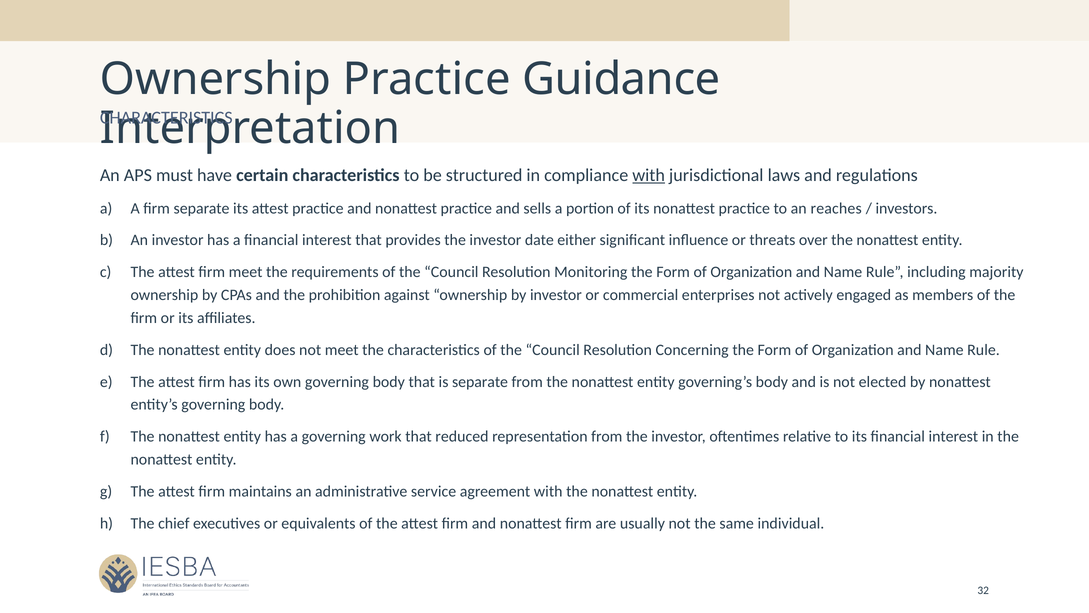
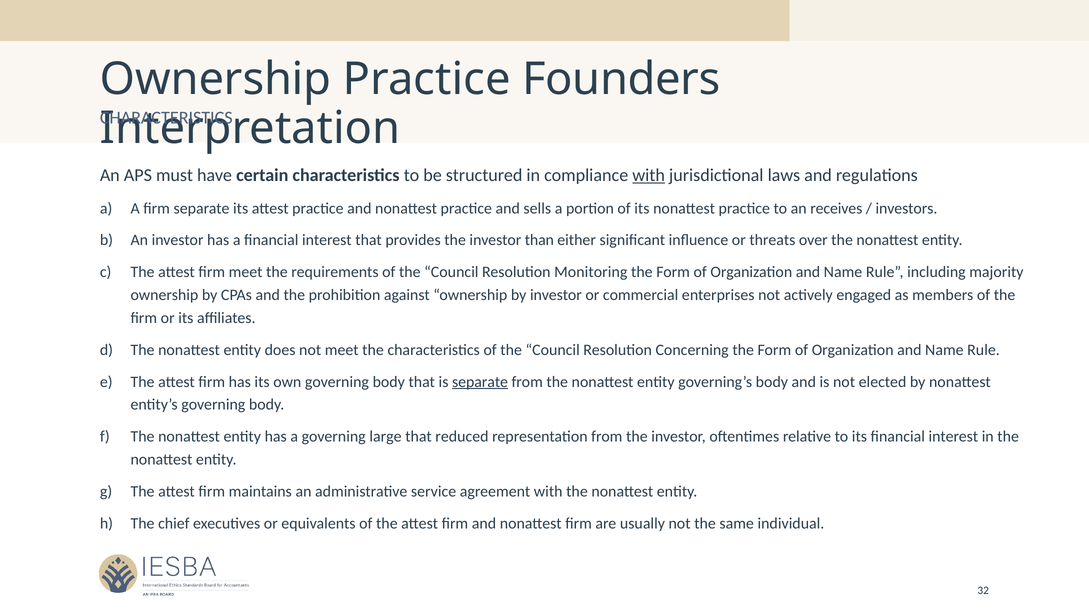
Guidance: Guidance -> Founders
reaches: reaches -> receives
date: date -> than
separate at (480, 382) underline: none -> present
work: work -> large
